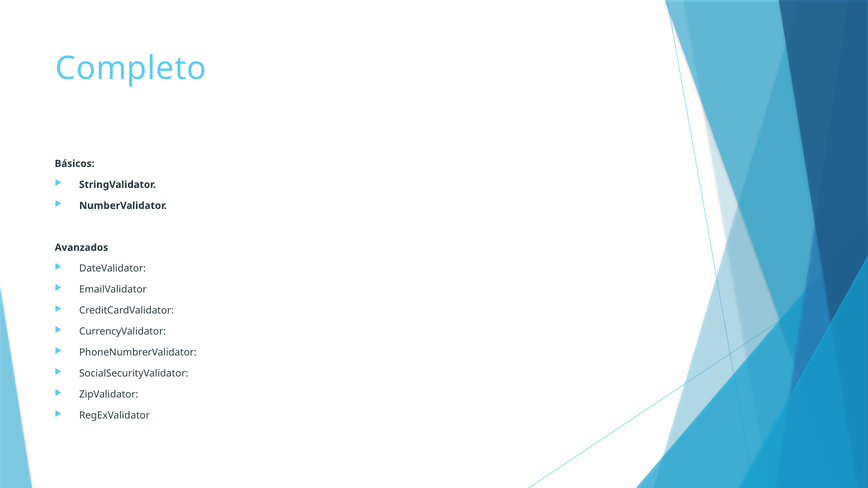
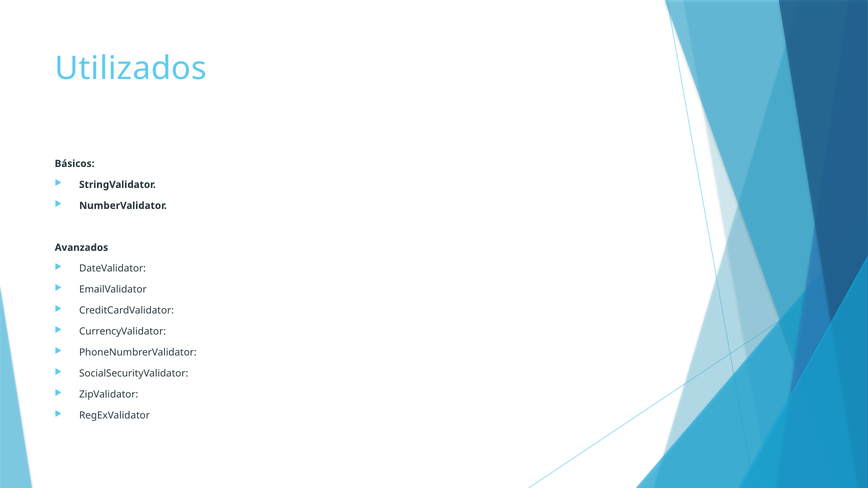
Completo: Completo -> Utilizados
